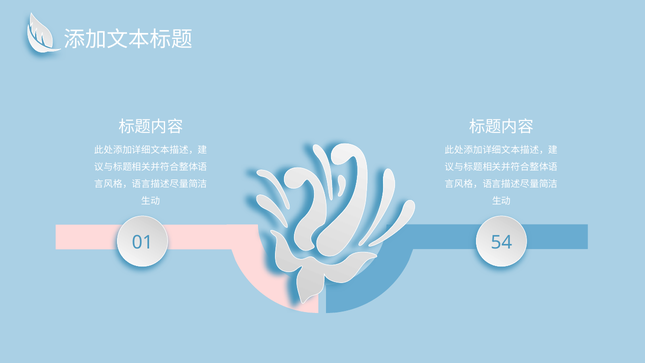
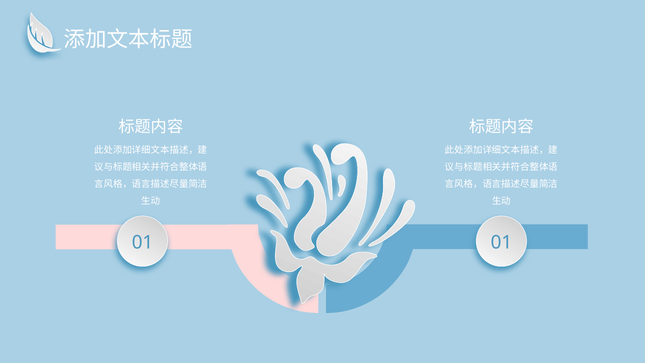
01 54: 54 -> 01
